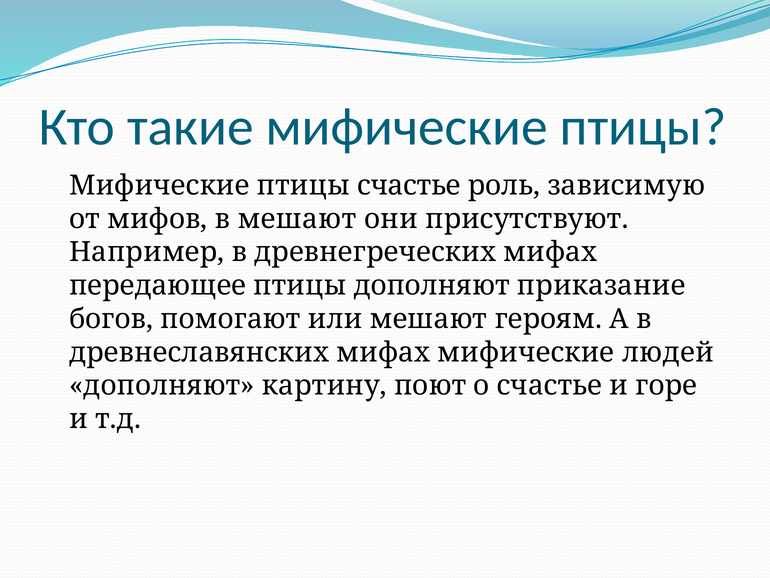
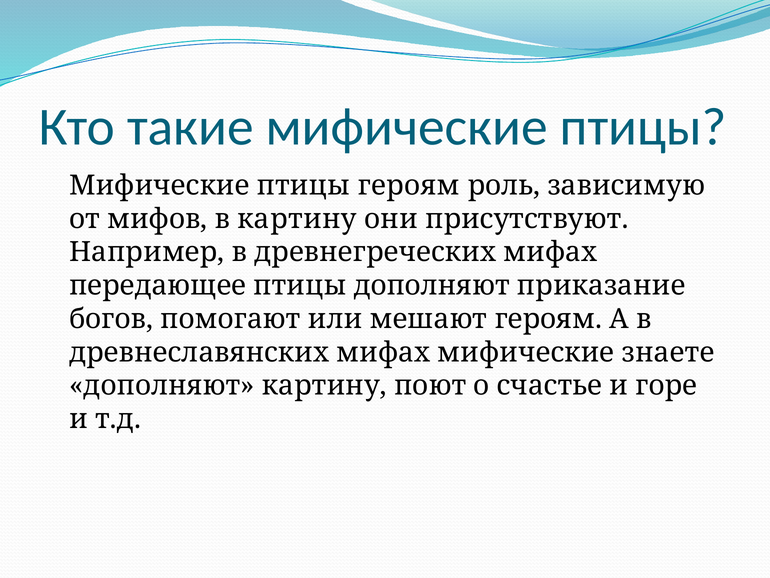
птицы счастье: счастье -> героям
в мешают: мешают -> картину
людей: людей -> знаете
